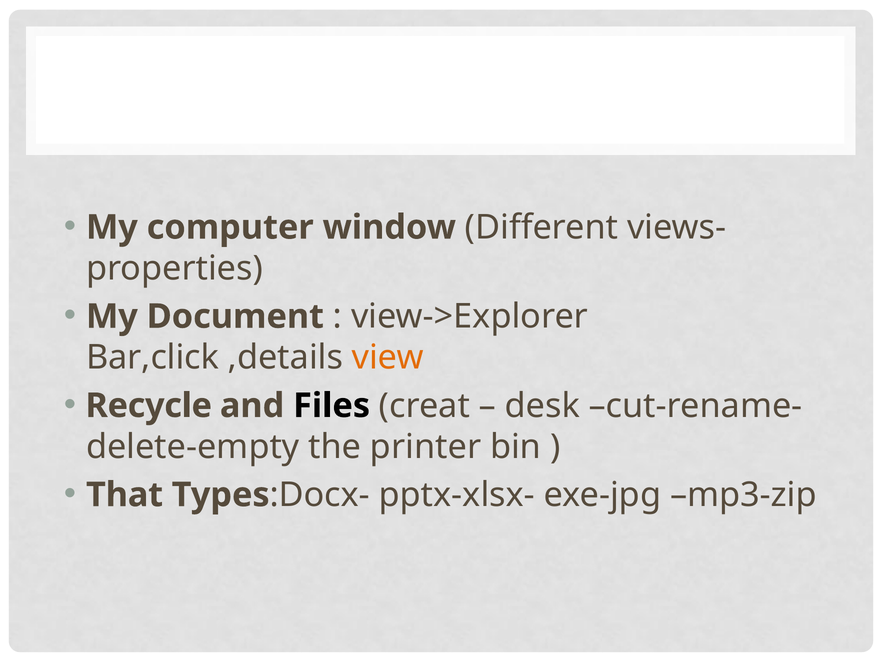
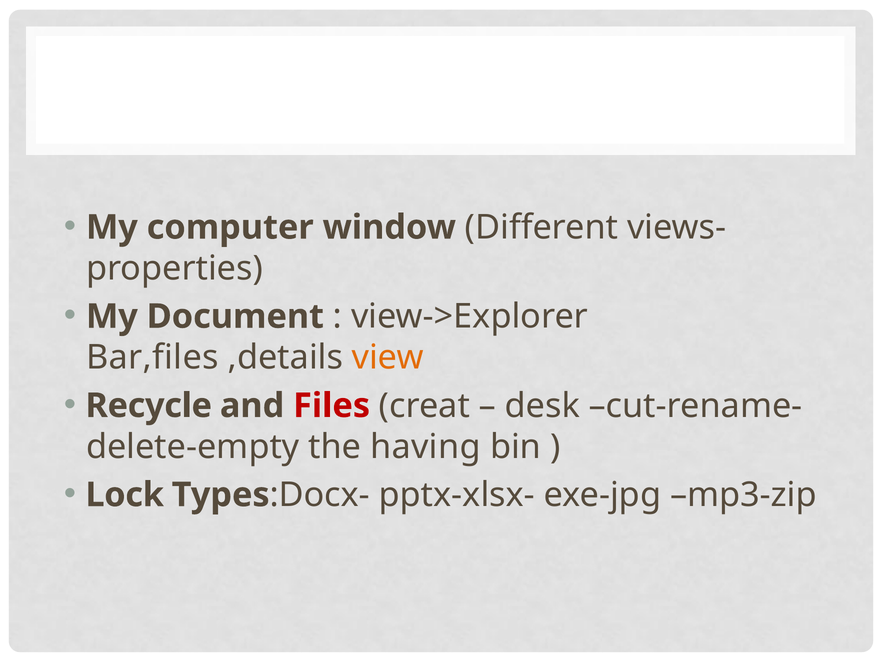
Bar,click: Bar,click -> Bar,files
Files colour: black -> red
printer: printer -> having
That: That -> Lock
